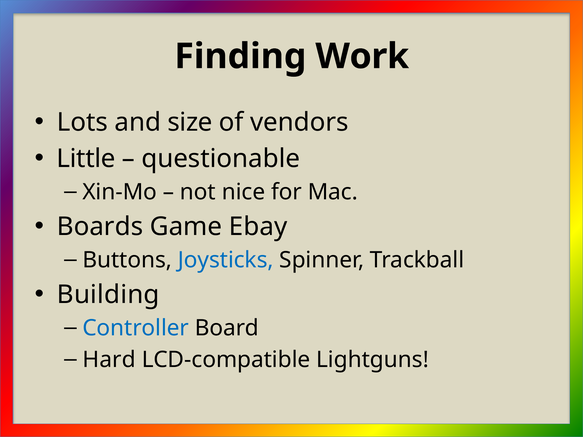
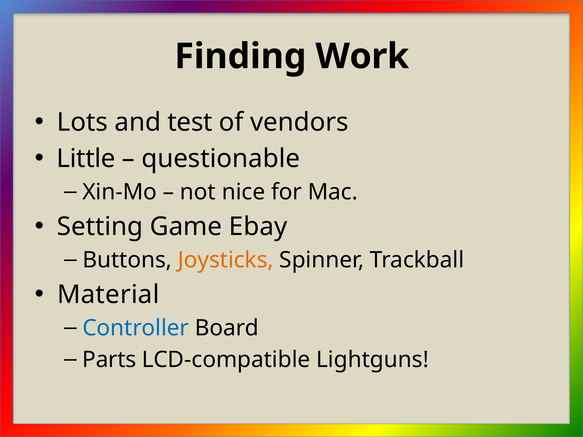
size: size -> test
Boards: Boards -> Setting
Joysticks colour: blue -> orange
Building: Building -> Material
Hard: Hard -> Parts
